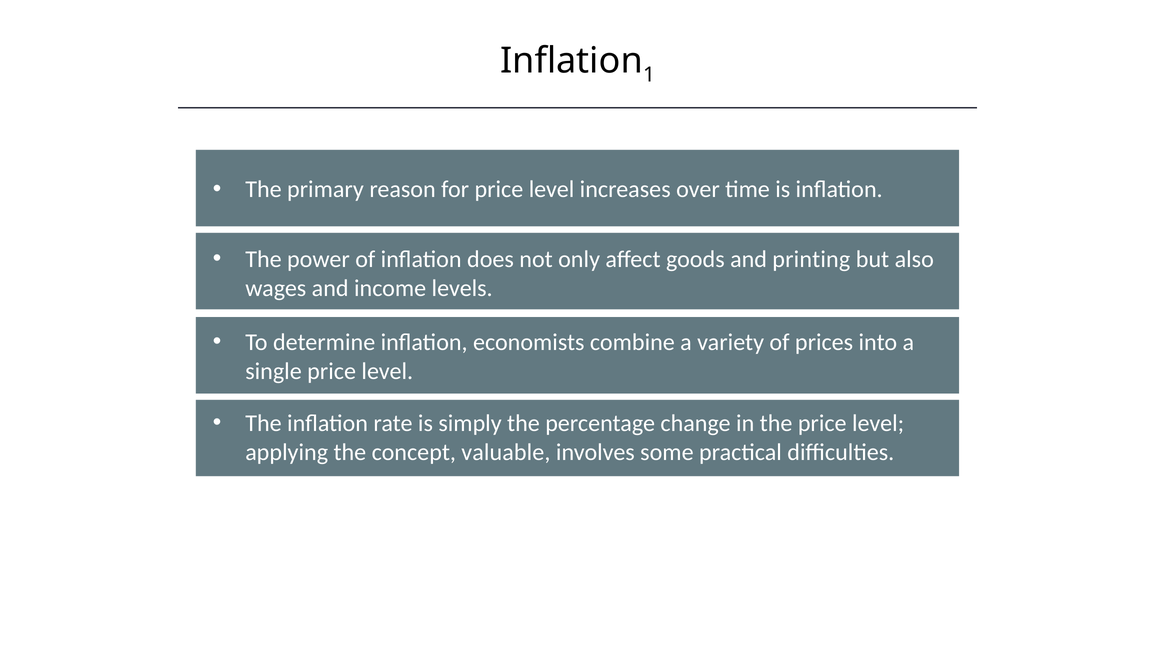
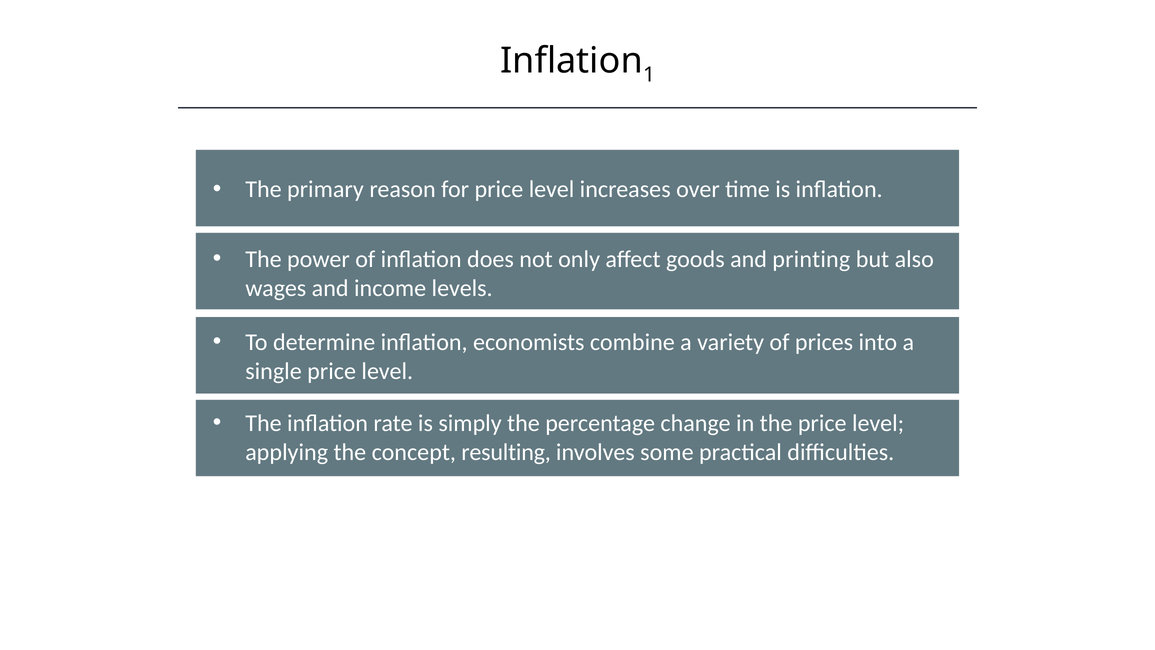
valuable: valuable -> resulting
